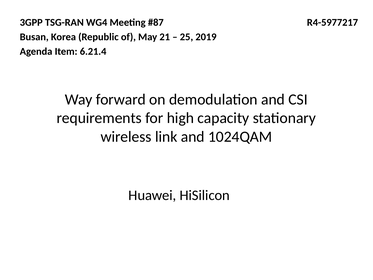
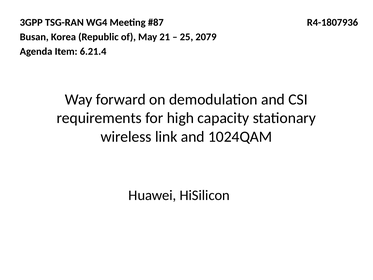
R4-5977217: R4-5977217 -> R4-1807936
2019: 2019 -> 2079
